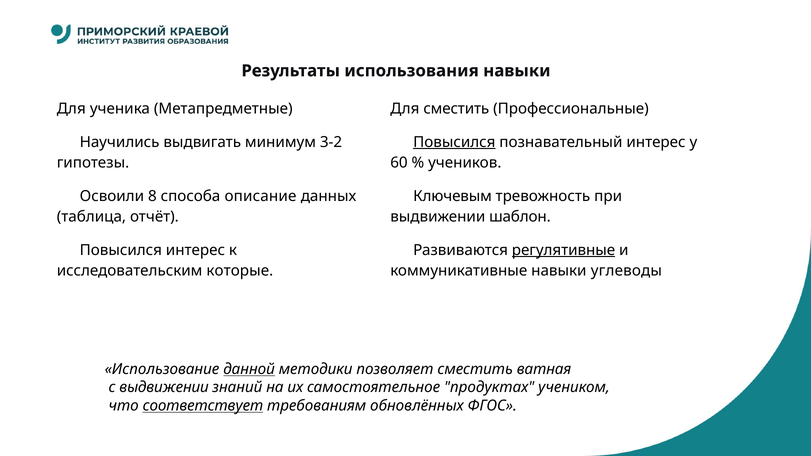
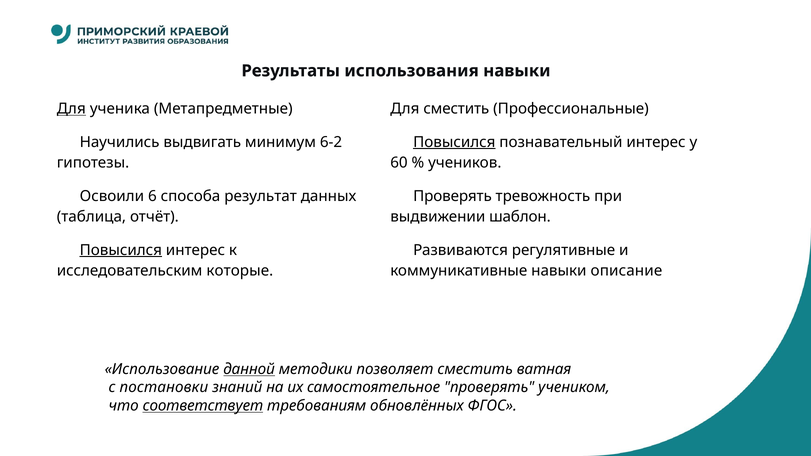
Для at (71, 109) underline: none -> present
3-2: 3-2 -> 6-2
8: 8 -> 6
описание: описание -> результат
Ключевым at (453, 196): Ключевым -> Проверять
Повысился at (121, 250) underline: none -> present
регулятивные underline: present -> none
углеводы: углеводы -> описание
с выдвижении: выдвижении -> постановки
самостоятельное продуктах: продуктах -> проверять
